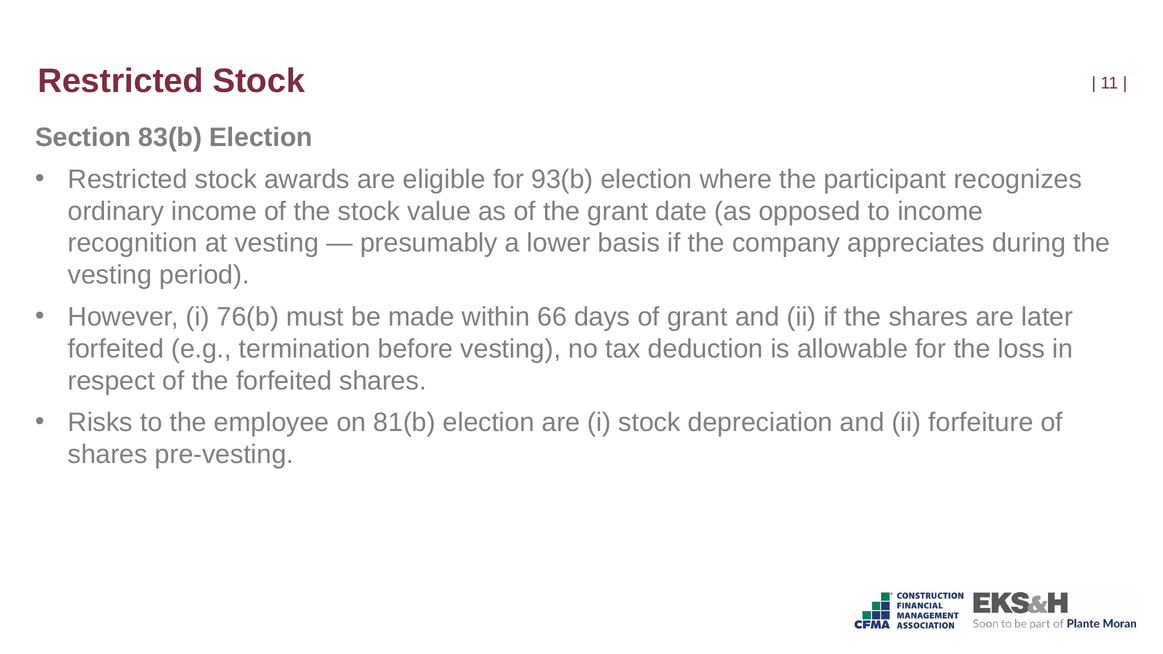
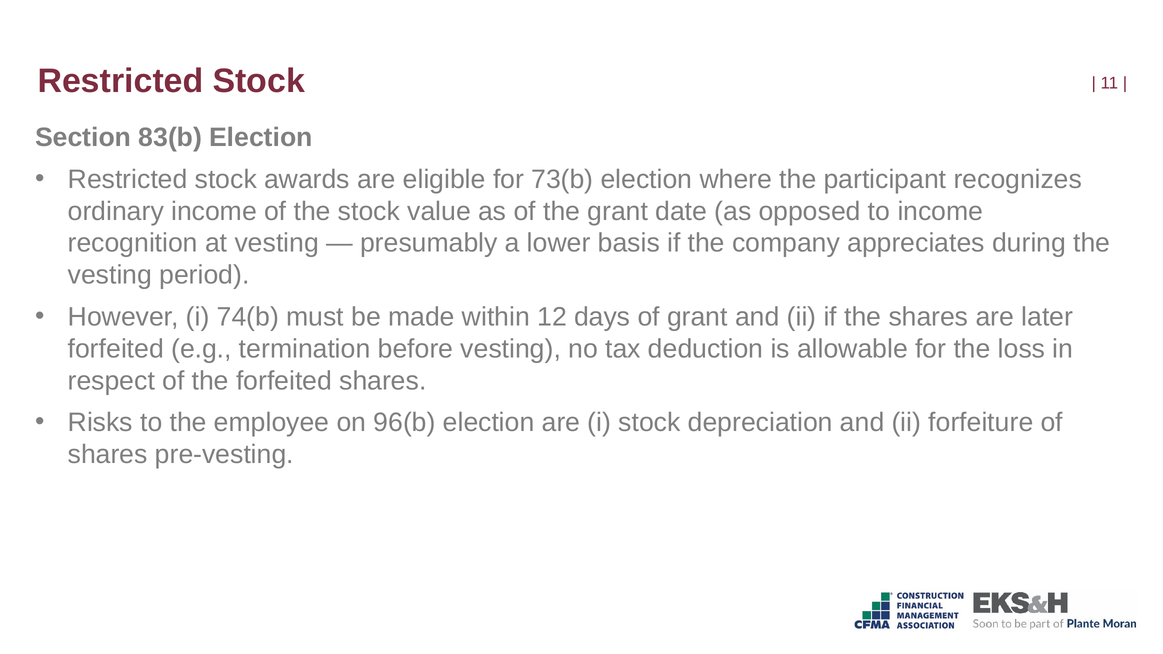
93(b: 93(b -> 73(b
76(b: 76(b -> 74(b
66: 66 -> 12
81(b: 81(b -> 96(b
